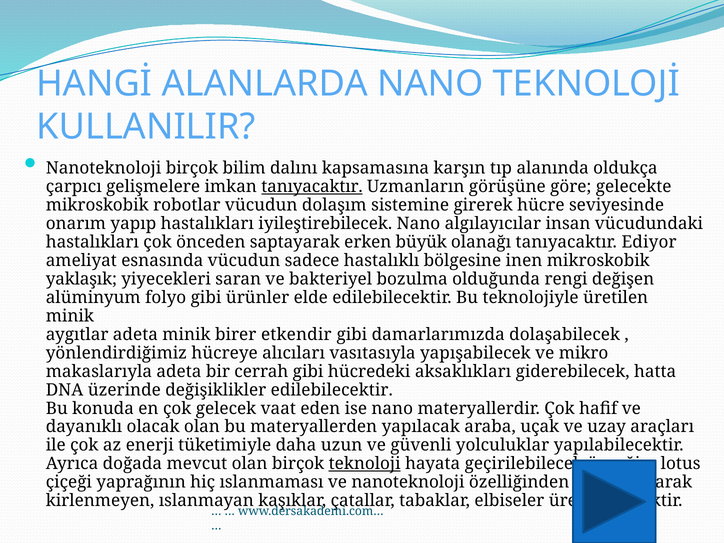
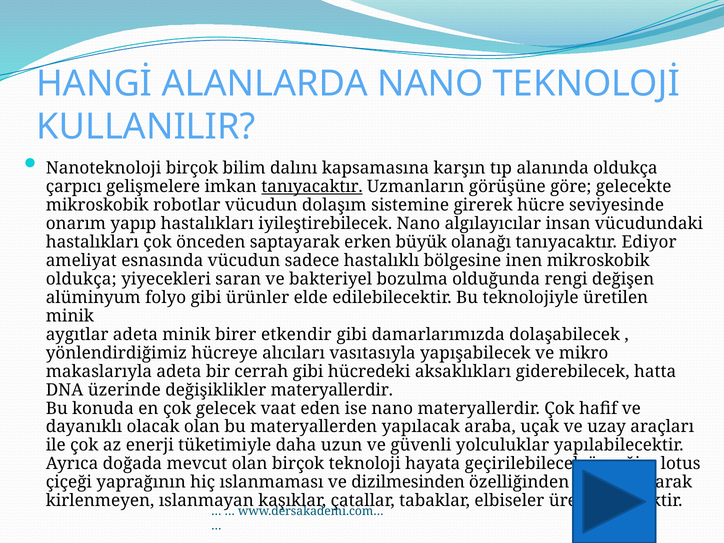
yaklaşık at (81, 279): yaklaşık -> oldukça
değişiklikler edilebilecektir: edilebilecektir -> materyallerdir
teknoloji underline: present -> none
ve nanoteknoloji: nanoteknoloji -> dizilmesinden
